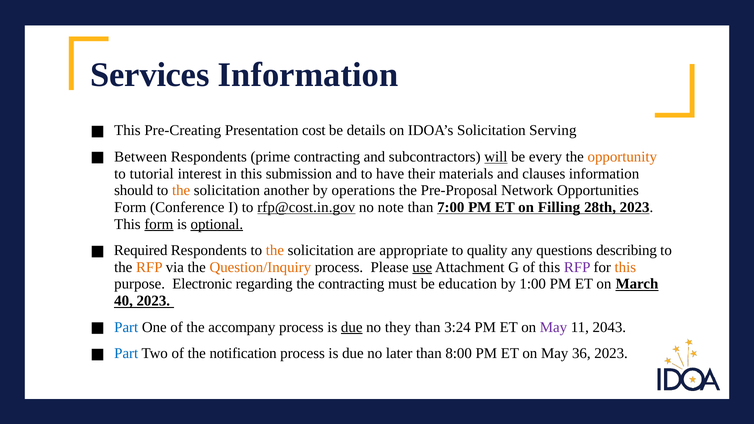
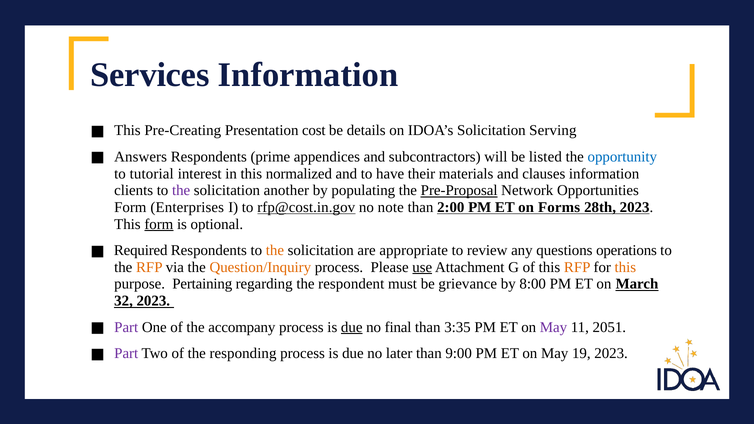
Between: Between -> Answers
prime contracting: contracting -> appendices
will underline: present -> none
every: every -> listed
opportunity colour: orange -> blue
submission: submission -> normalized
should: should -> clients
the at (181, 191) colour: orange -> purple
operations: operations -> populating
Pre-Proposal underline: none -> present
Conference: Conference -> Enterprises
7:00: 7:00 -> 2:00
Filling: Filling -> Forms
optional underline: present -> none
quality: quality -> review
describing: describing -> operations
RFP at (577, 267) colour: purple -> orange
Electronic: Electronic -> Pertaining
the contracting: contracting -> respondent
education: education -> grievance
1:00: 1:00 -> 8:00
40: 40 -> 32
Part at (126, 327) colour: blue -> purple
they: they -> final
3:24: 3:24 -> 3:35
2043: 2043 -> 2051
Part at (126, 353) colour: blue -> purple
notification: notification -> responding
8:00: 8:00 -> 9:00
36: 36 -> 19
